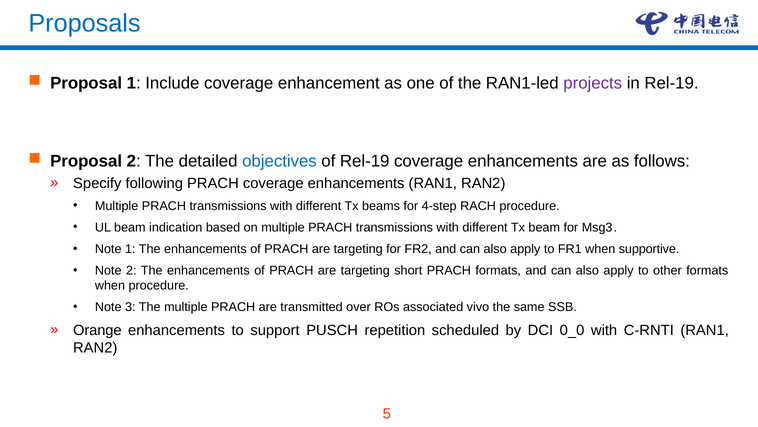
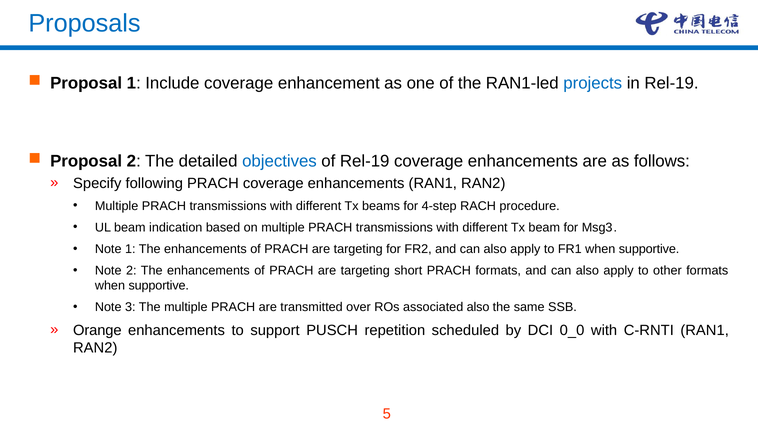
projects colour: purple -> blue
procedure at (159, 285): procedure -> supportive
associated vivo: vivo -> also
